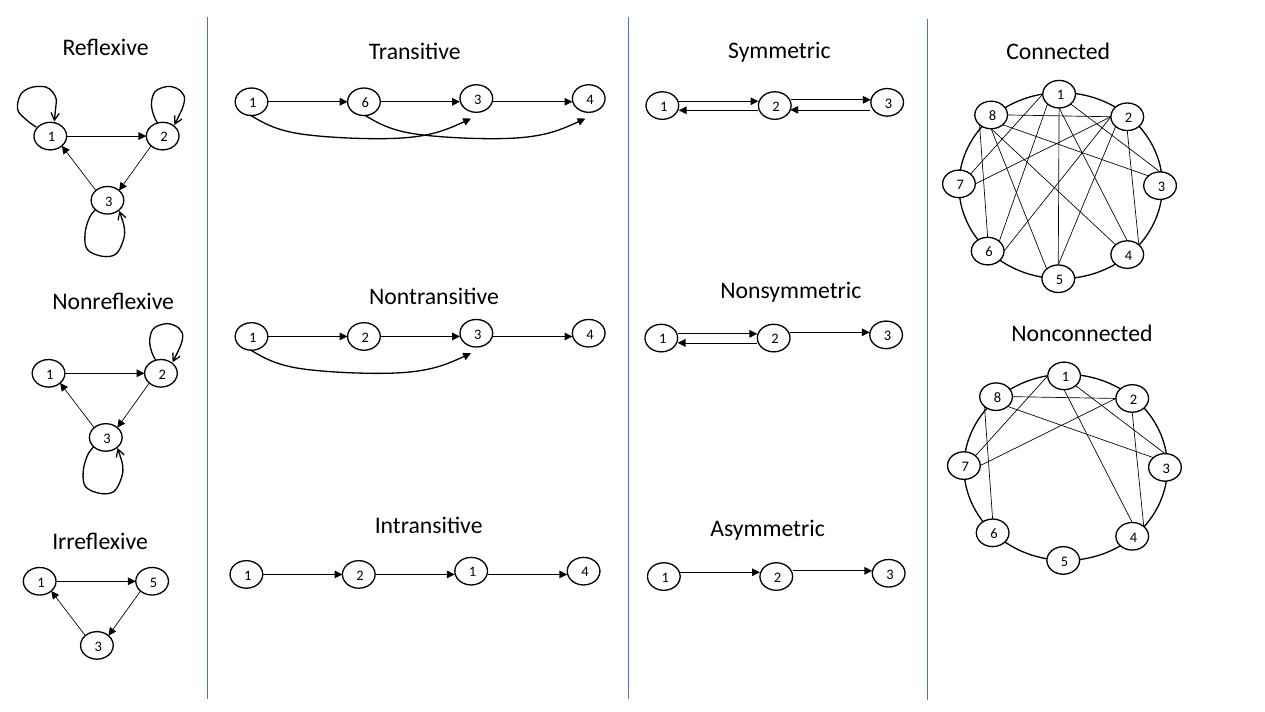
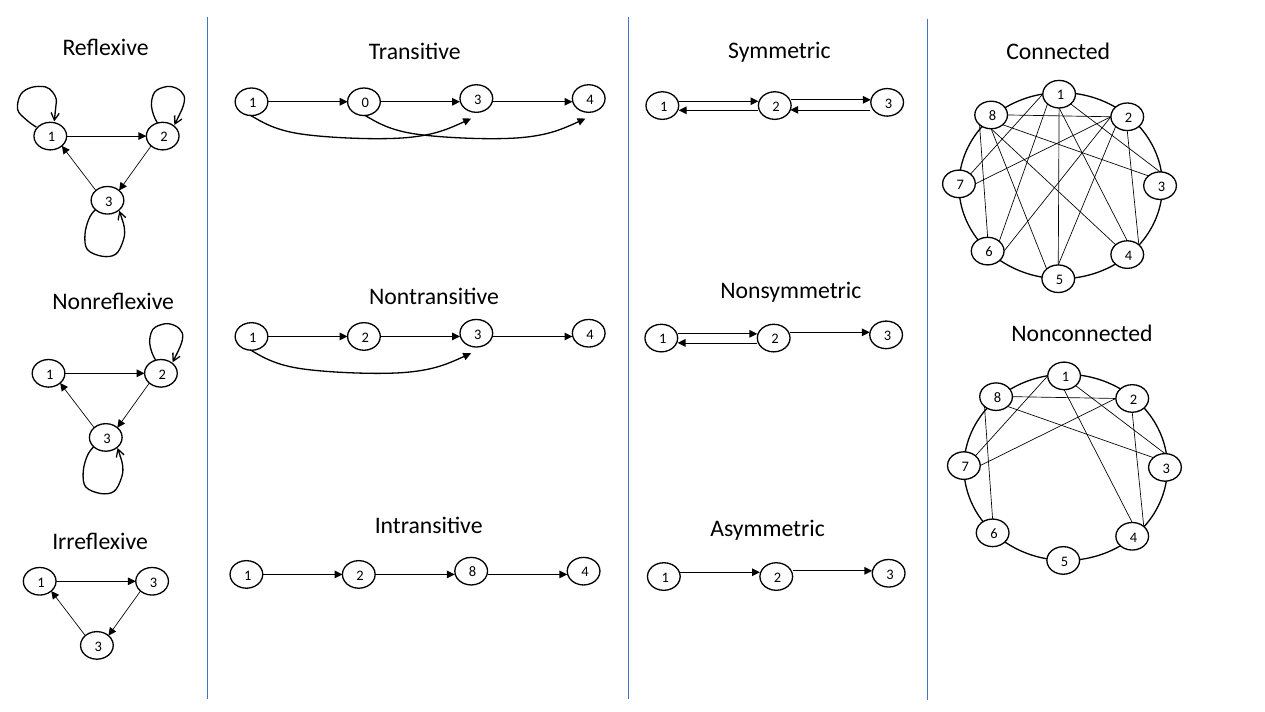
1 6: 6 -> 0
2 1: 1 -> 8
1 5: 5 -> 3
